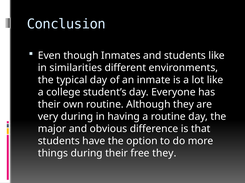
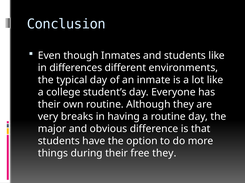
similarities: similarities -> differences
very during: during -> breaks
